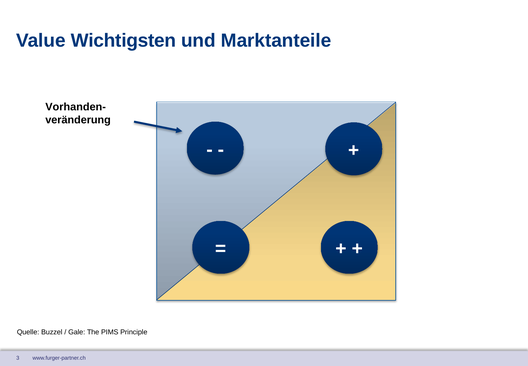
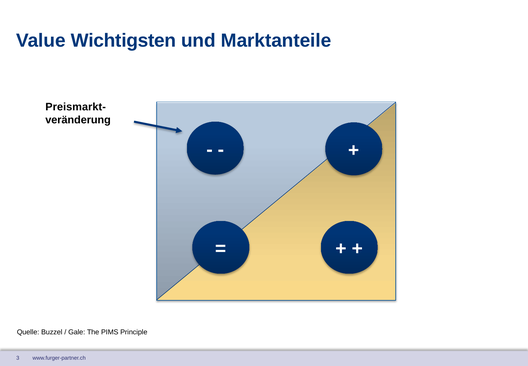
Vorhanden-: Vorhanden- -> Preismarkt-
